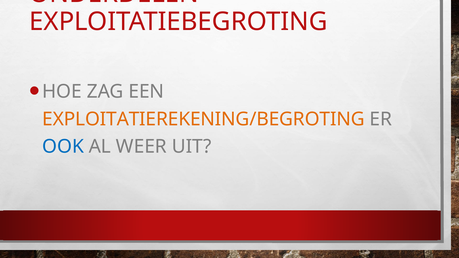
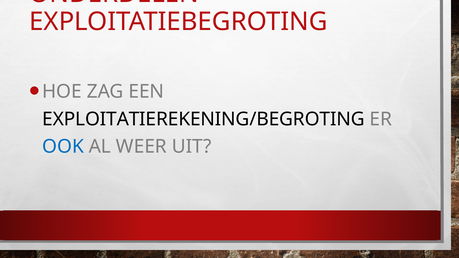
EXPLOITATIEREKENING/BEGROTING colour: orange -> black
